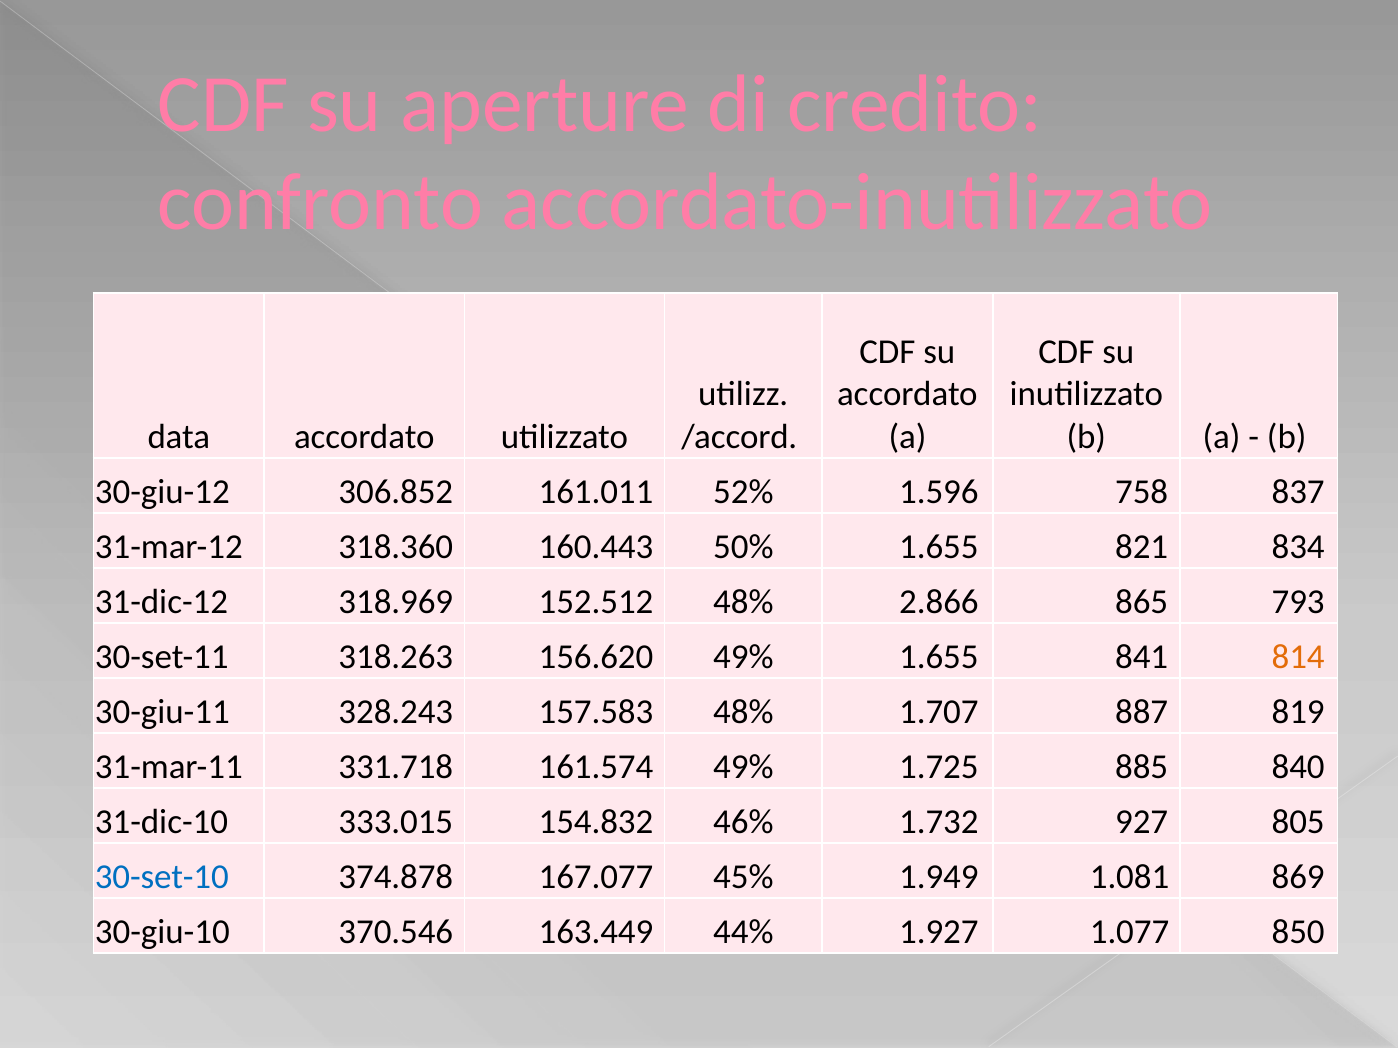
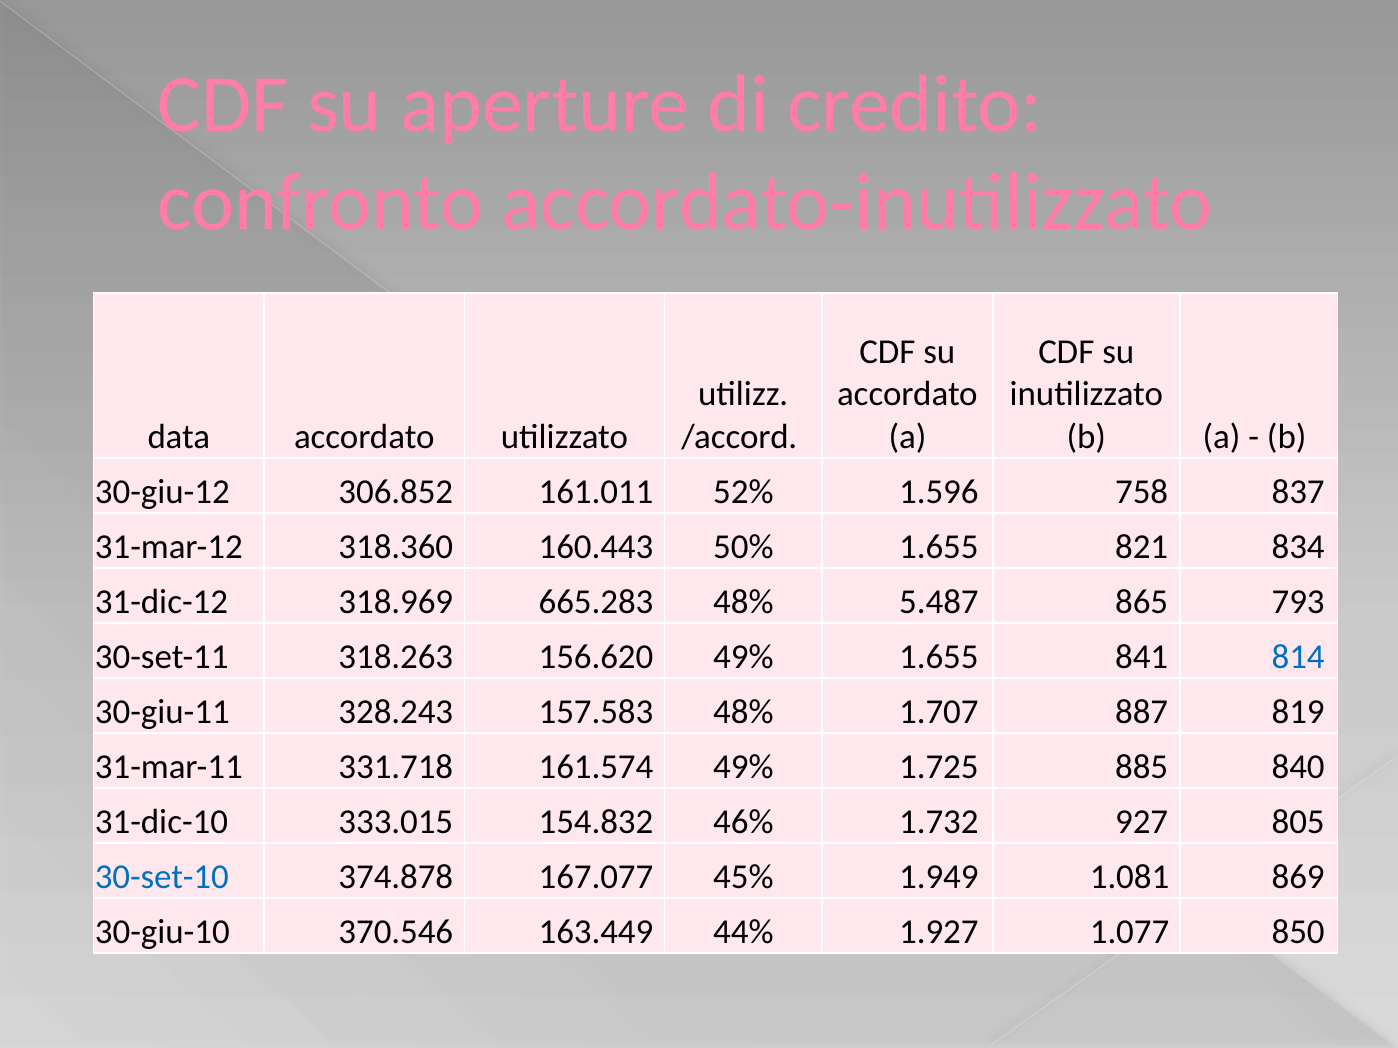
152.512: 152.512 -> 665.283
2.866: 2.866 -> 5.487
814 colour: orange -> blue
